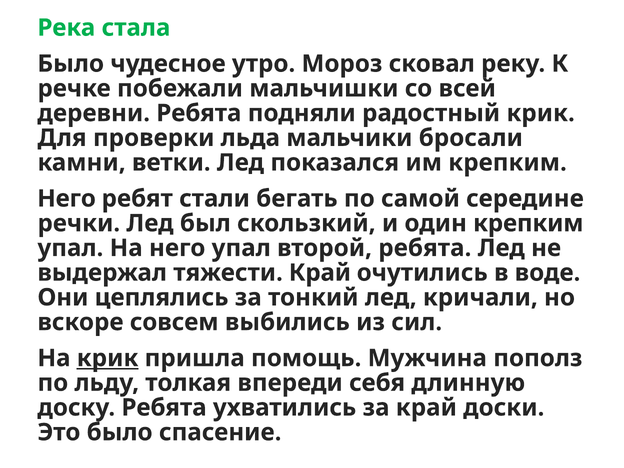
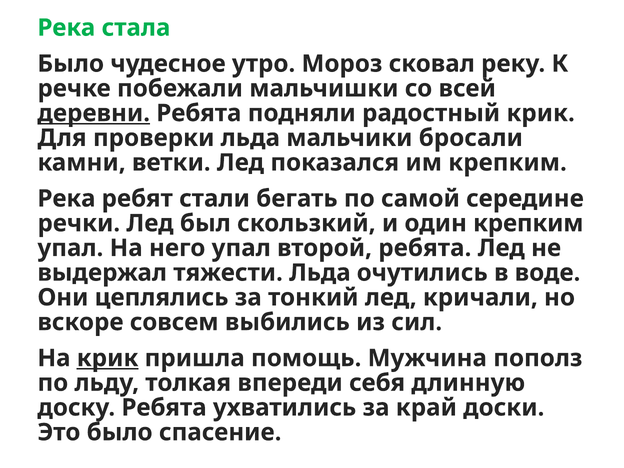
деревни underline: none -> present
Него at (66, 199): Него -> Река
тяжести Край: Край -> Льда
